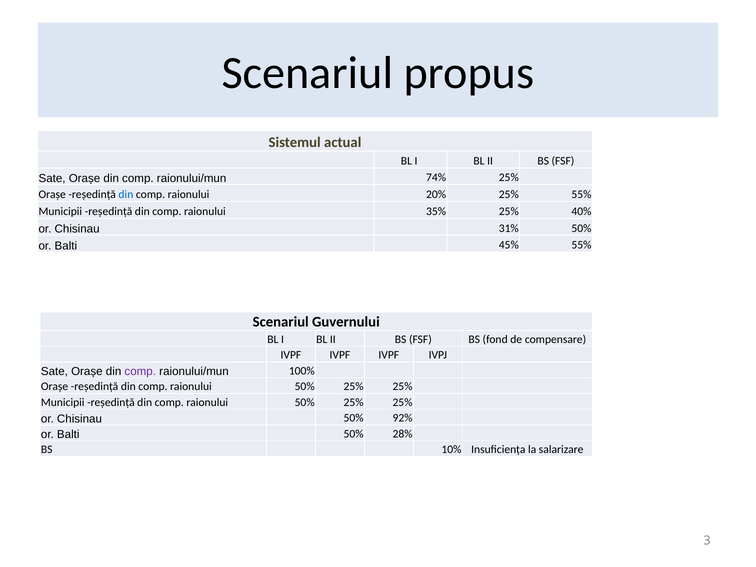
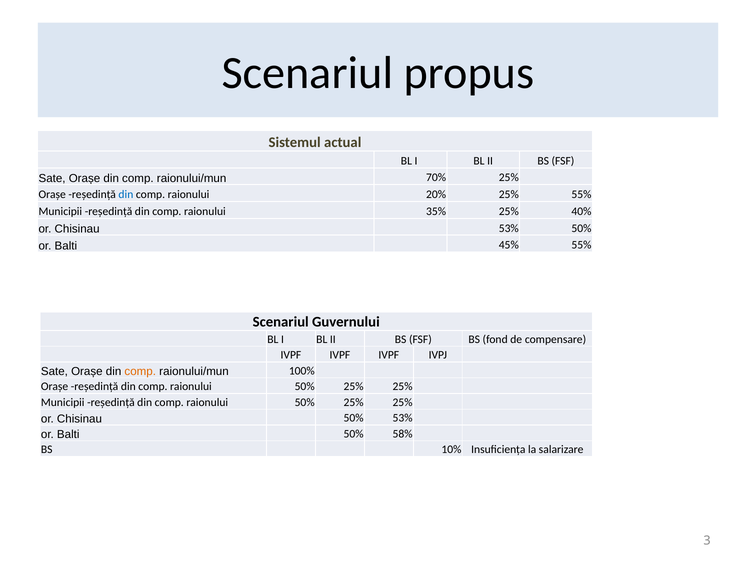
74%: 74% -> 70%
Chisinau 31%: 31% -> 53%
comp at (140, 372) colour: purple -> orange
50% 92%: 92% -> 53%
28%: 28% -> 58%
